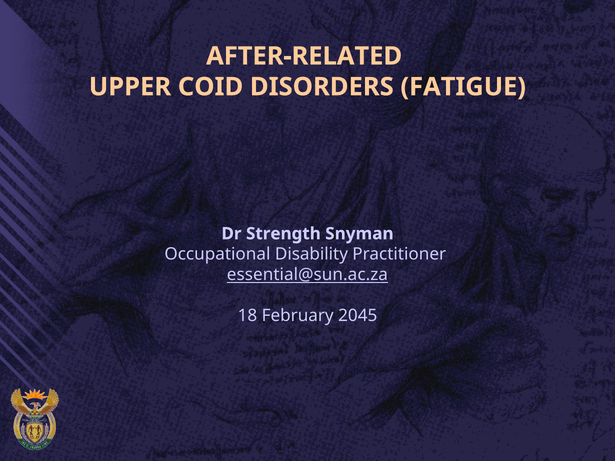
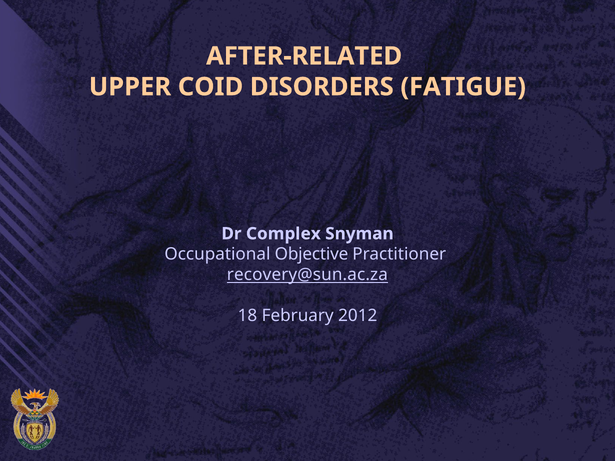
Strength: Strength -> Complex
Disability: Disability -> Objective
essential@sun.ac.za: essential@sun.ac.za -> recovery@sun.ac.za
2045: 2045 -> 2012
